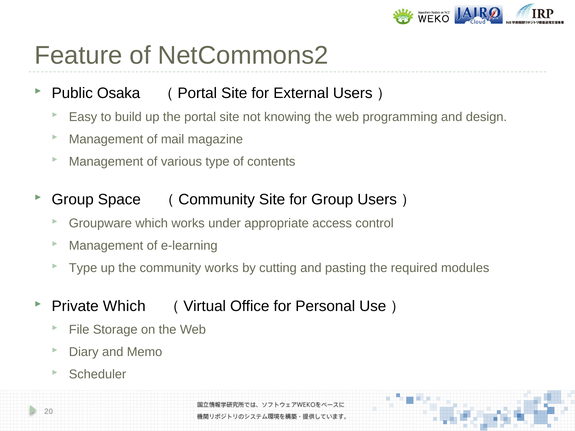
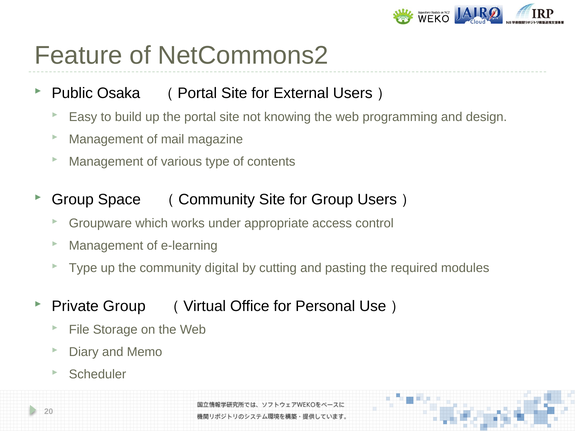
community works: works -> digital
Private Which: Which -> Group
